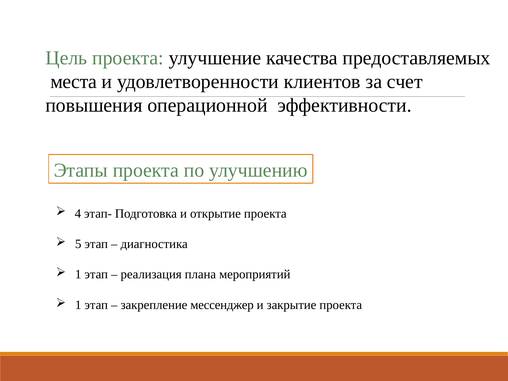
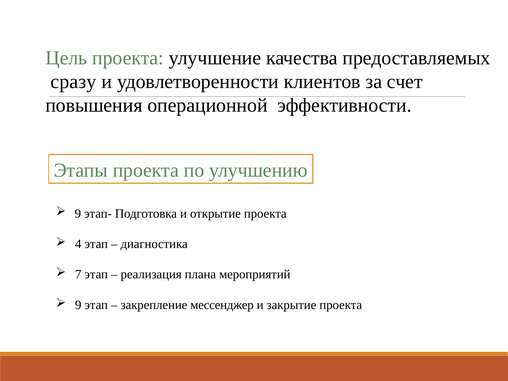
места: места -> сразу
4 at (78, 213): 4 -> 9
5: 5 -> 4
1 at (78, 274): 1 -> 7
1 at (78, 305): 1 -> 9
